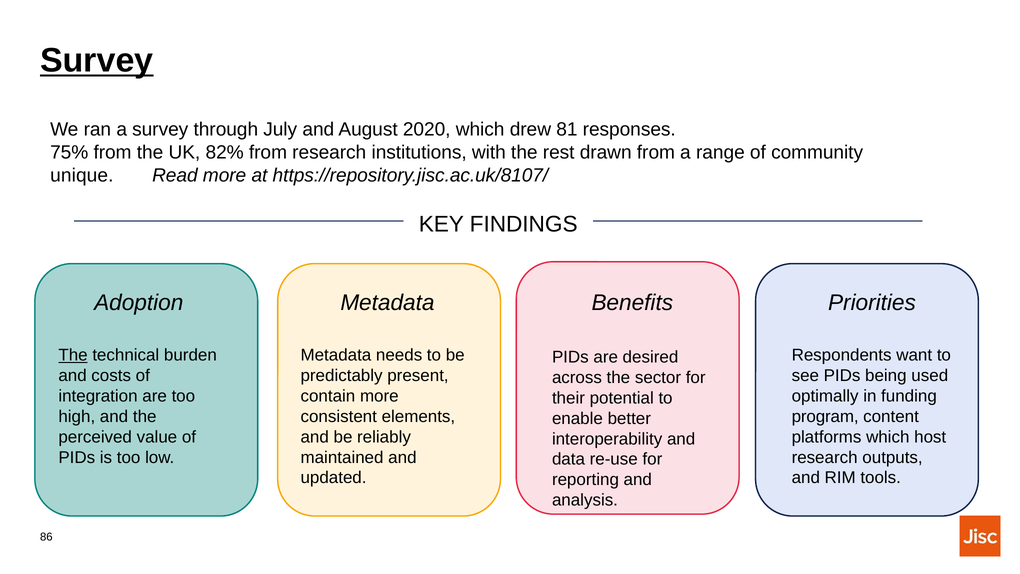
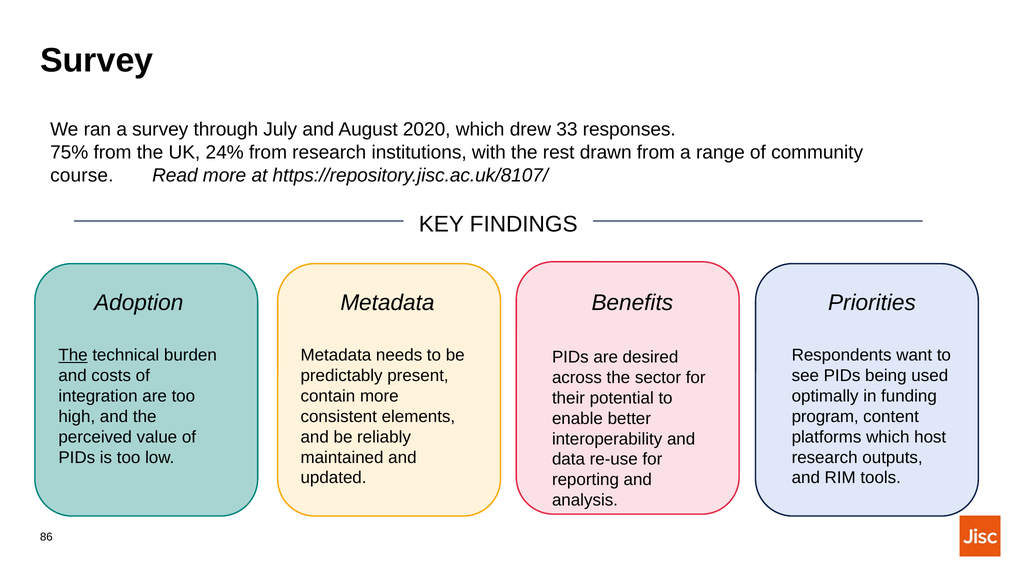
Survey at (97, 61) underline: present -> none
81: 81 -> 33
82%: 82% -> 24%
unique: unique -> course
